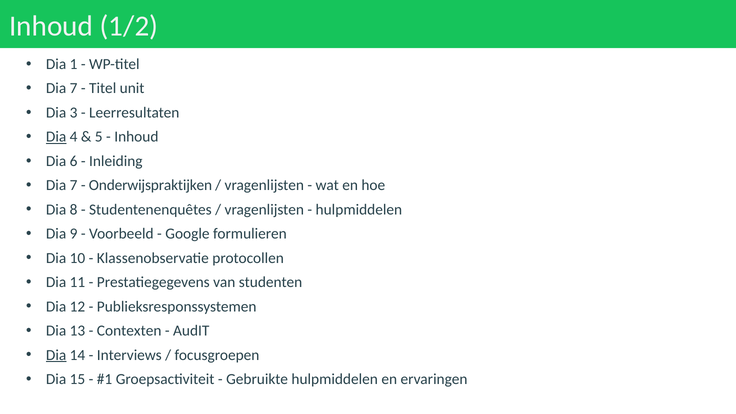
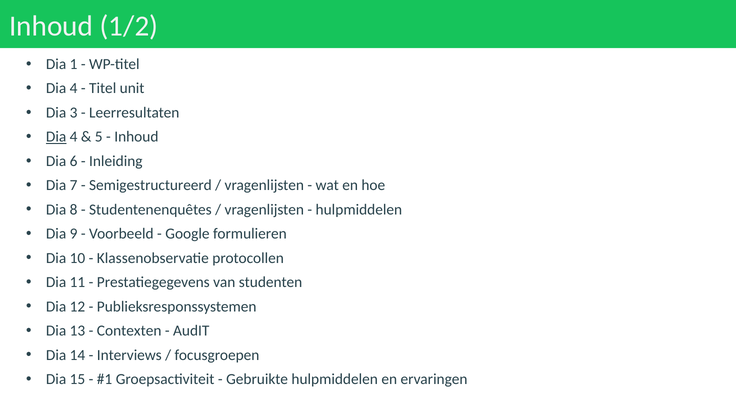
7 at (74, 88): 7 -> 4
Onderwijspraktijken: Onderwijspraktijken -> Semigestructureerd
Dia at (56, 355) underline: present -> none
